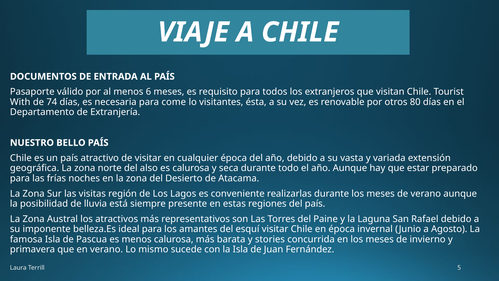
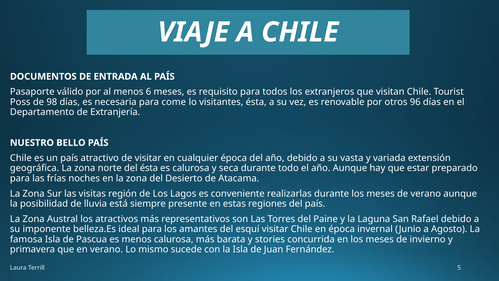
With: With -> Poss
74: 74 -> 98
80: 80 -> 96
del also: also -> ésta
